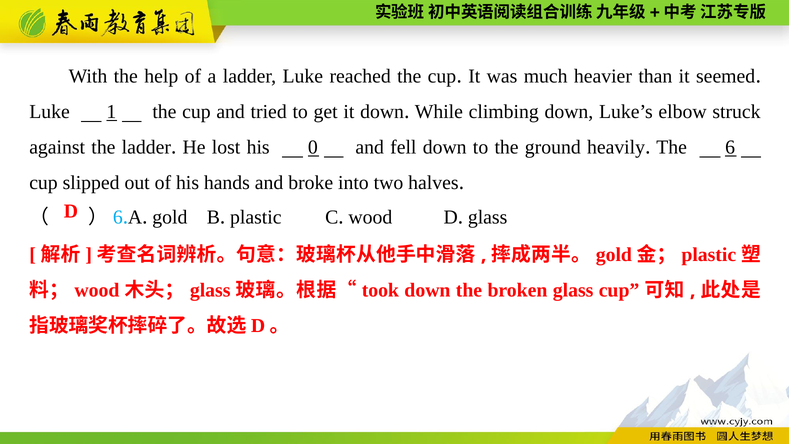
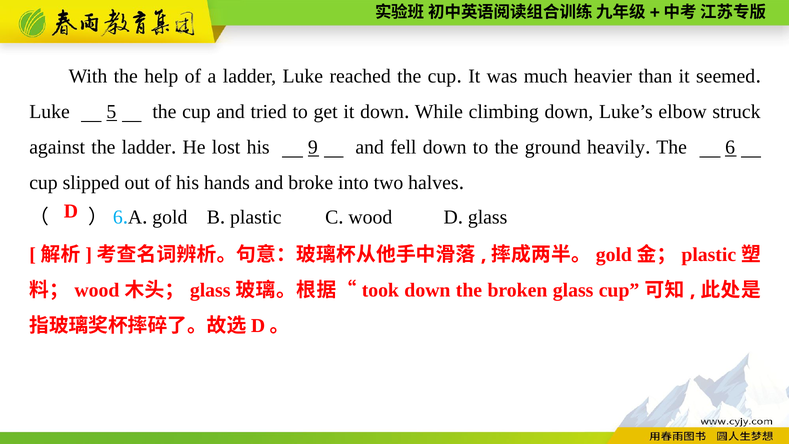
1: 1 -> 5
0: 0 -> 9
